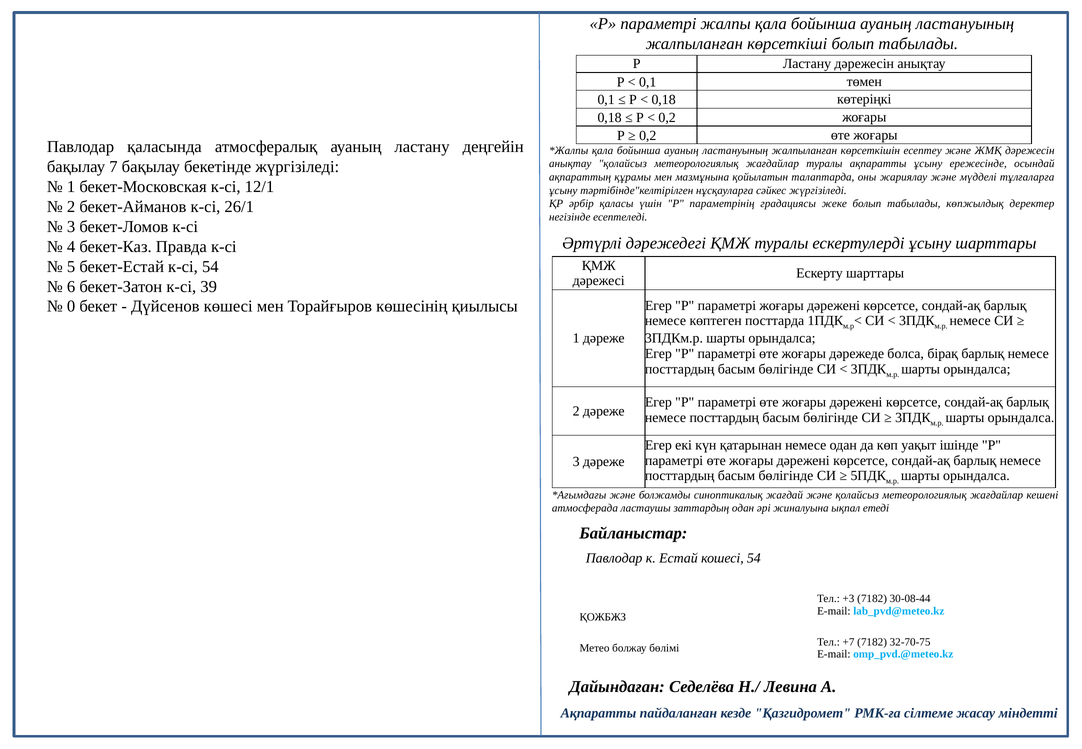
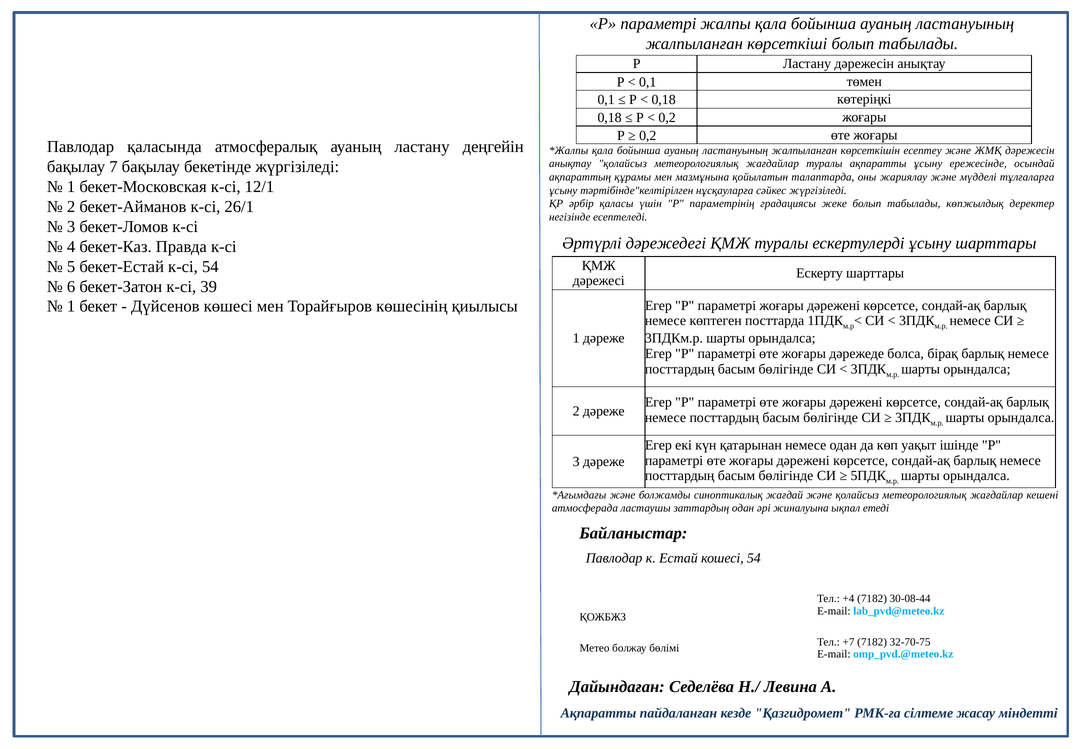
0 at (71, 307): 0 -> 1
+3: +3 -> +4
